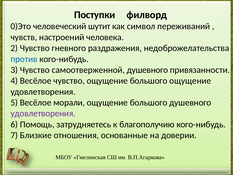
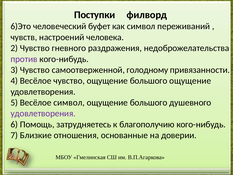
0)Это: 0)Это -> 6)Это
шутит: шутит -> буфет
против colour: blue -> purple
самоотверженной душевного: душевного -> голодному
Весёлое морали: морали -> символ
